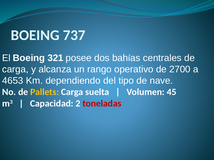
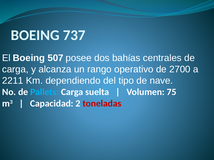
321: 321 -> 507
4653: 4653 -> 2211
Pallets colour: yellow -> light blue
45: 45 -> 75
